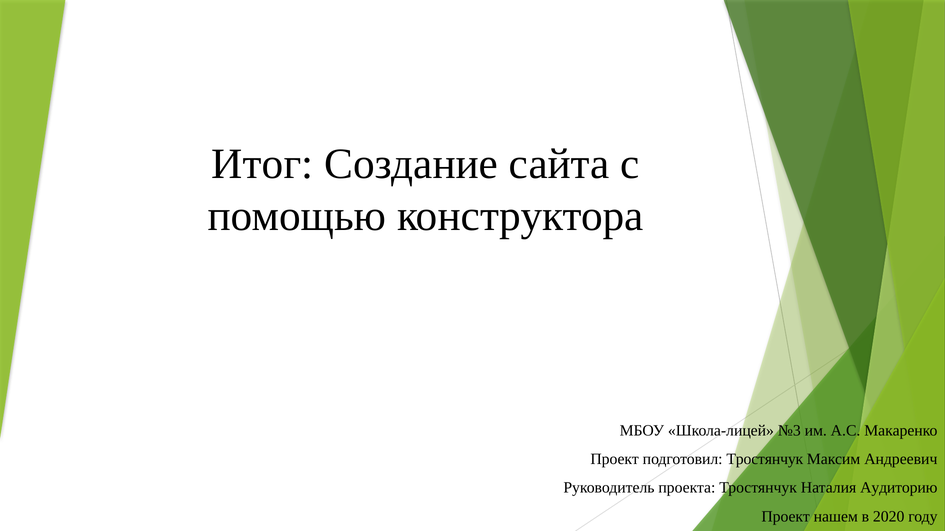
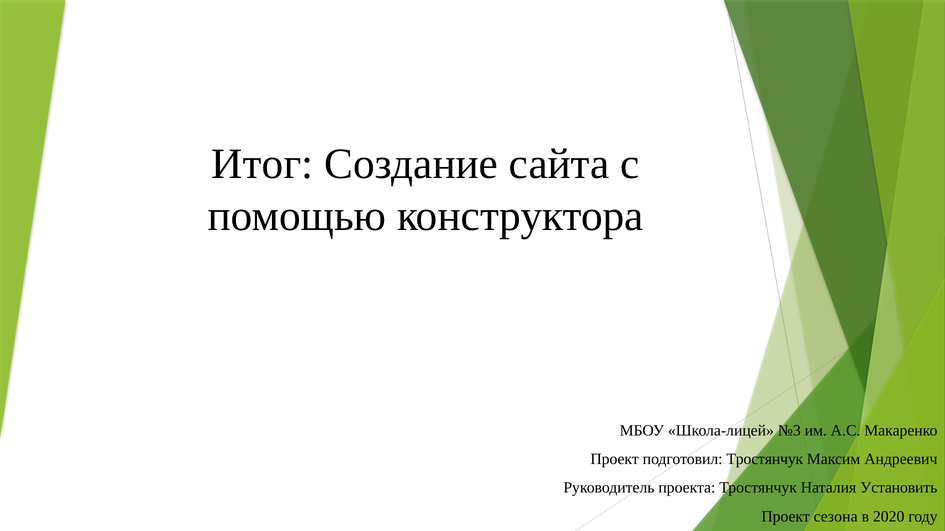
Аудиторию: Аудиторию -> Установить
нашем: нашем -> сезона
